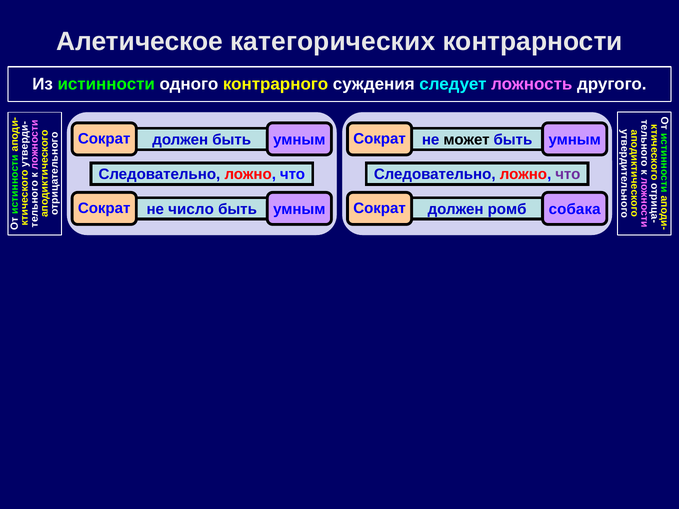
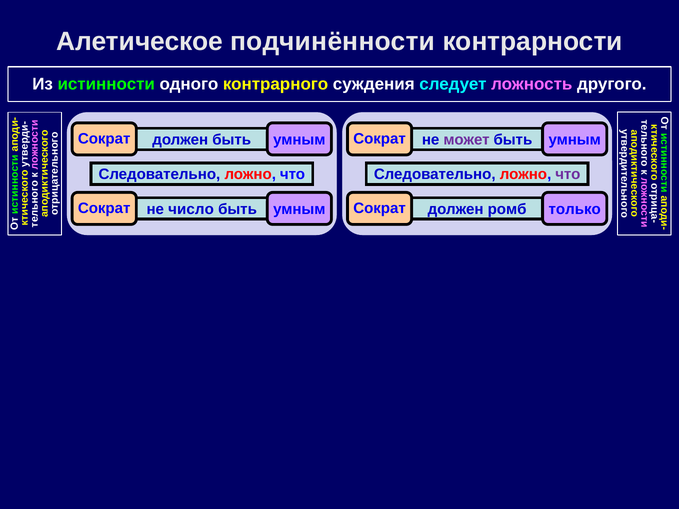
категорических: категорических -> подчинённости
может colour: black -> purple
собака: собака -> только
